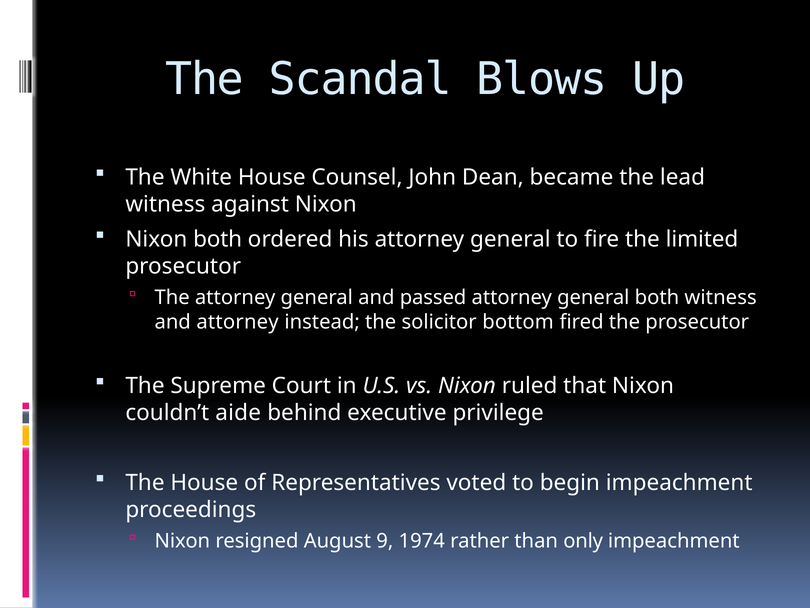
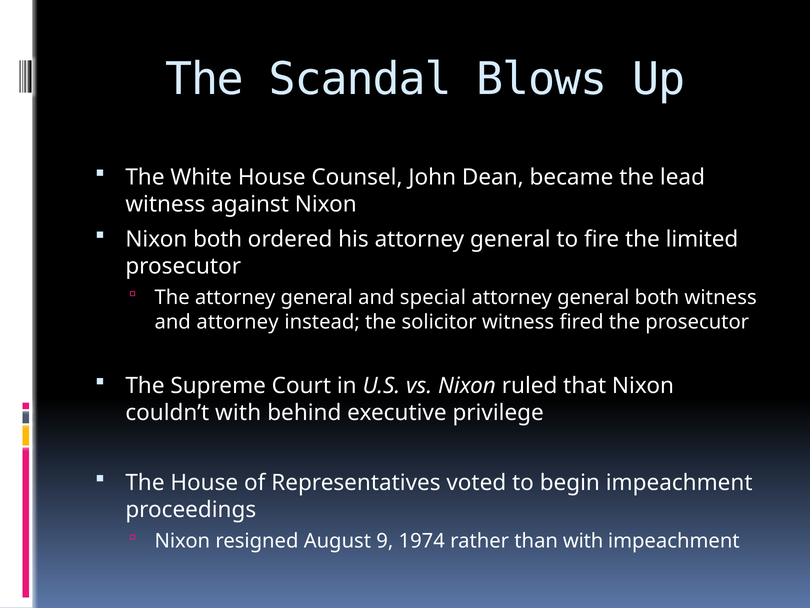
passed: passed -> special
solicitor bottom: bottom -> witness
couldn’t aide: aide -> with
than only: only -> with
